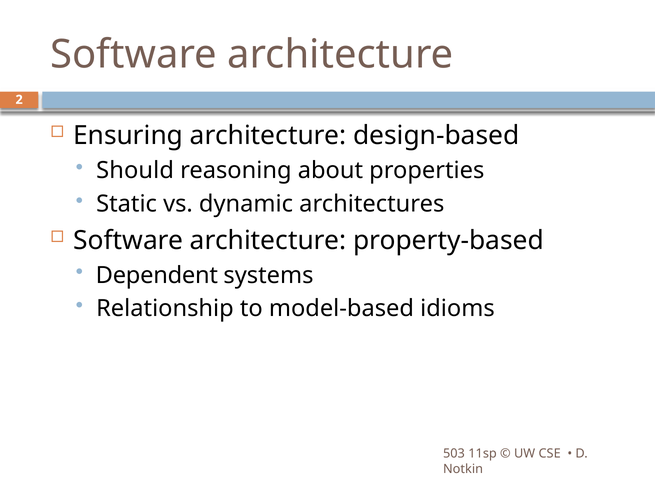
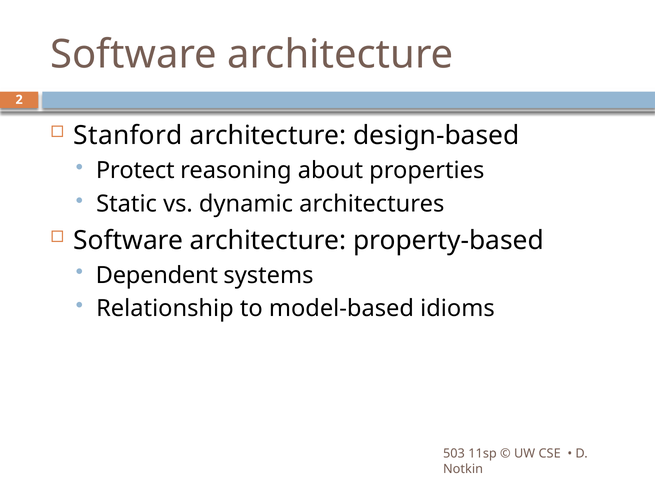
Ensuring: Ensuring -> Stanford
Should: Should -> Protect
